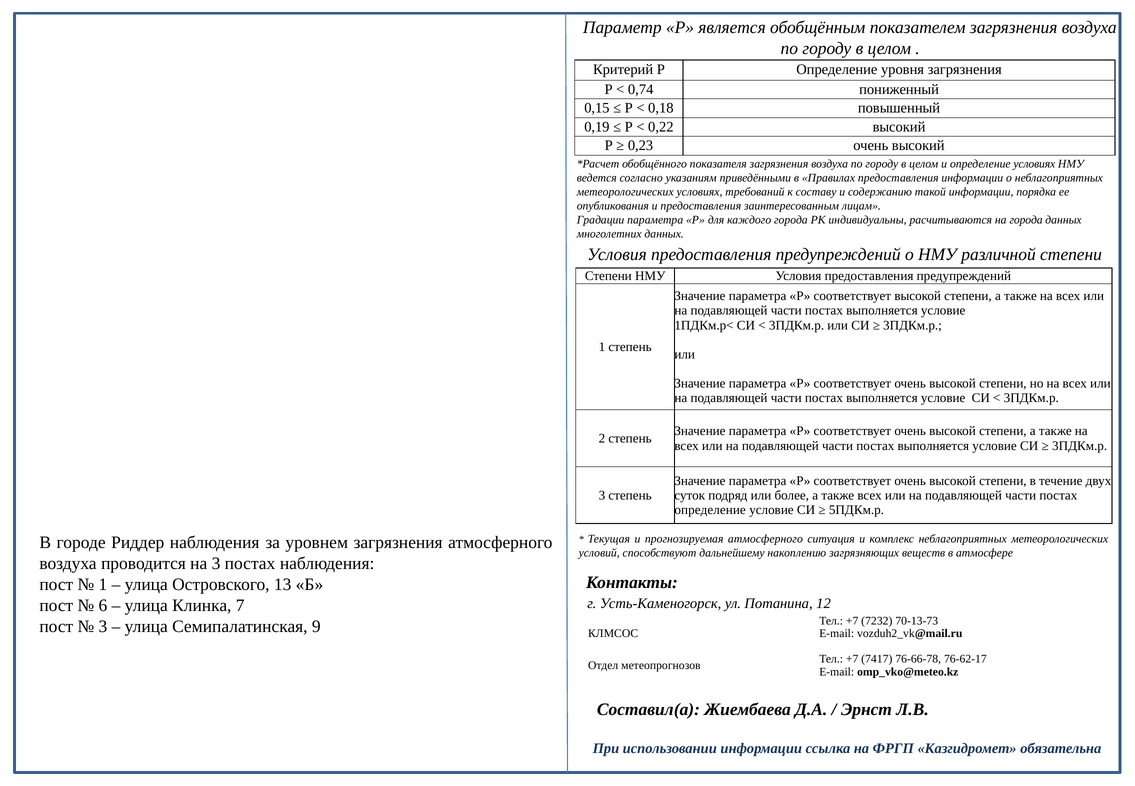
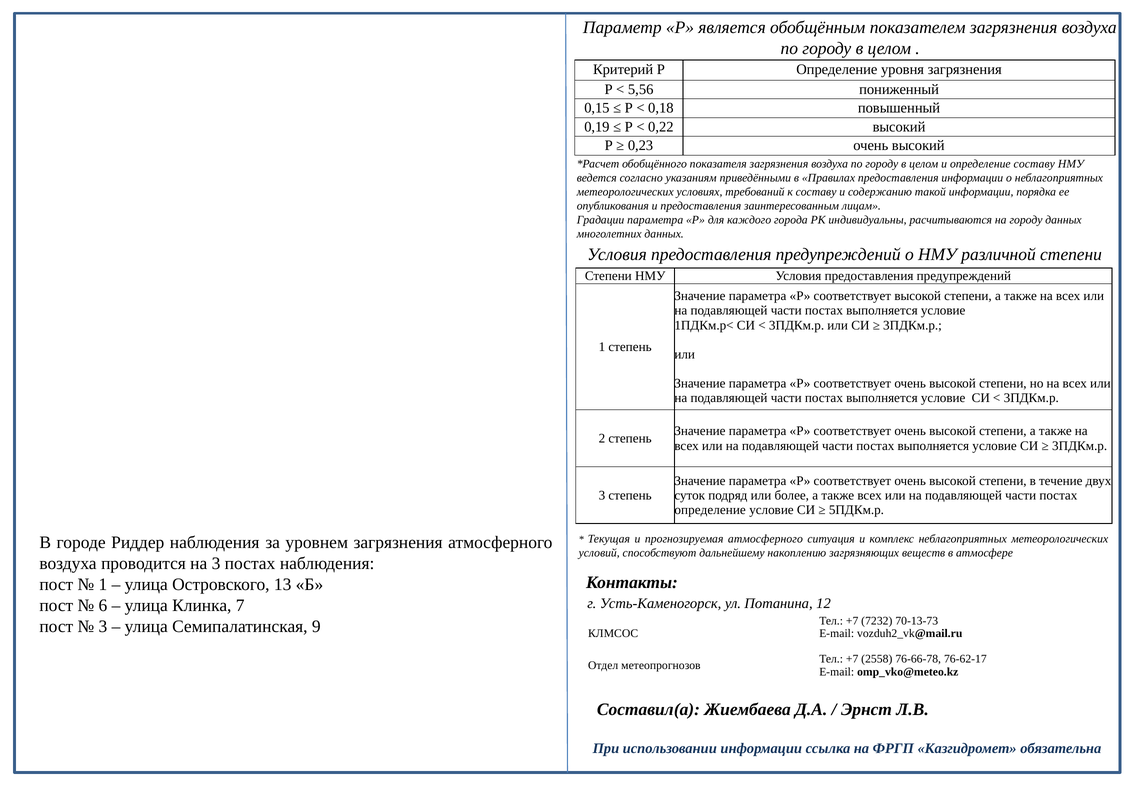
0,74: 0,74 -> 5,56
определение условиях: условиях -> составу
на города: города -> городу
7417: 7417 -> 2558
